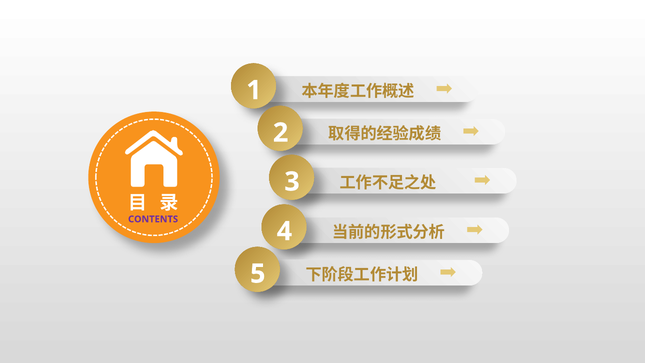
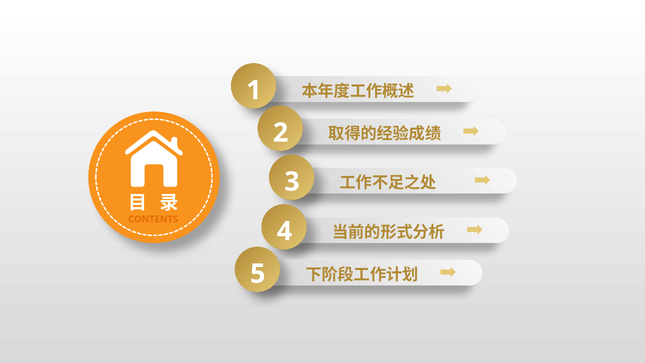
CONTENTS colour: purple -> orange
